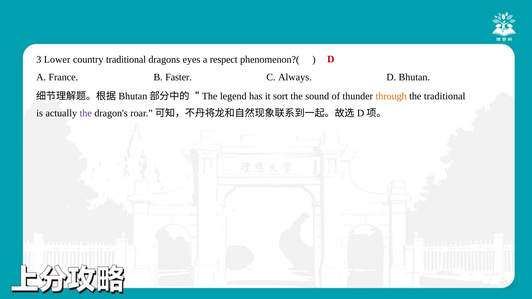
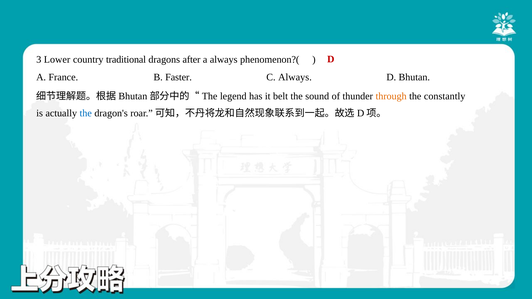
eyes: eyes -> after
a respect: respect -> always
sort: sort -> belt
the traditional: traditional -> constantly
the at (86, 113) colour: purple -> blue
